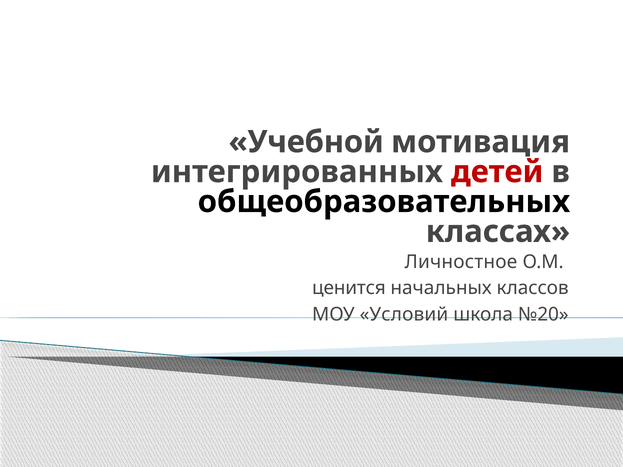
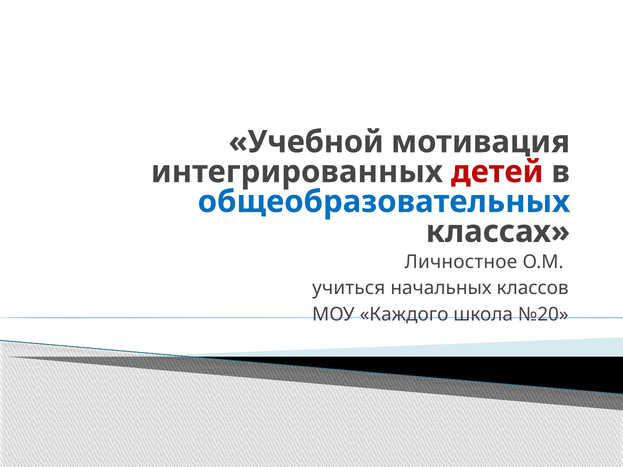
общеобразовательных colour: black -> blue
ценится: ценится -> учиться
Условий: Условий -> Каждого
